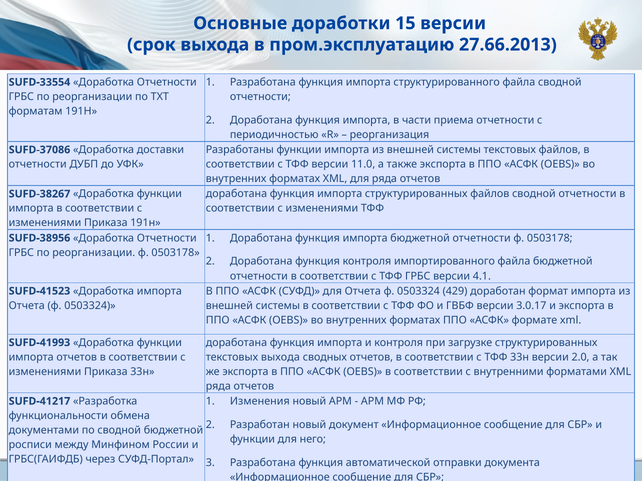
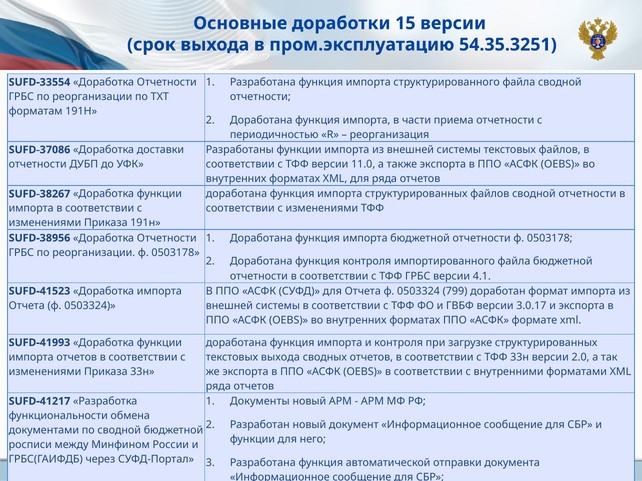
27.66.2013: 27.66.2013 -> 54.35.3251
429: 429 -> 799
Изменения: Изменения -> Документы
